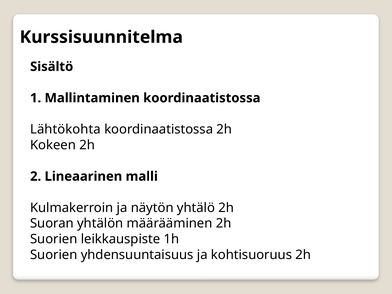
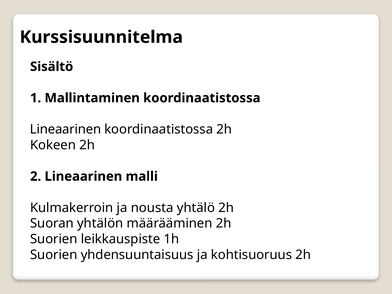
Lähtökohta at (65, 129): Lähtökohta -> Lineaarinen
näytön: näytön -> nousta
